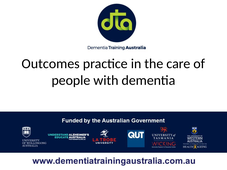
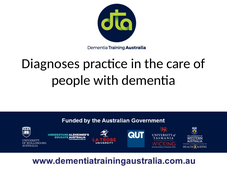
Outcomes: Outcomes -> Diagnoses
